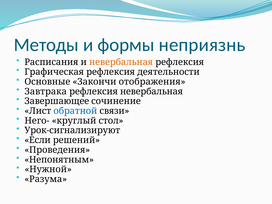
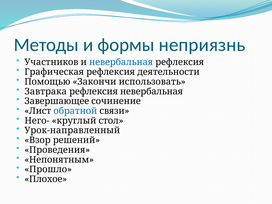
Расписания: Расписания -> Участников
невербальная at (121, 62) colour: orange -> blue
Основные: Основные -> Помощью
отображения: отображения -> использовать
Урок-сигнализируют: Урок-сигнализируют -> Урок-направленный
Если: Если -> Взор
Нужной: Нужной -> Прошло
Разума: Разума -> Плохое
